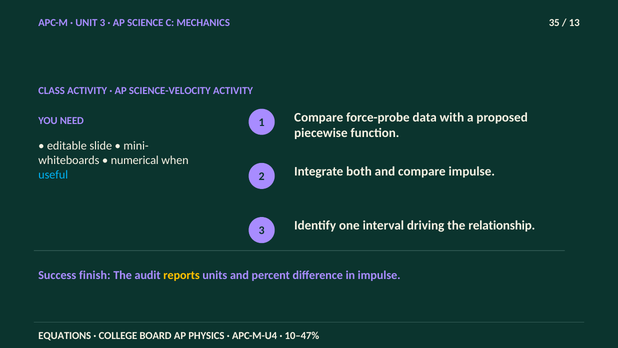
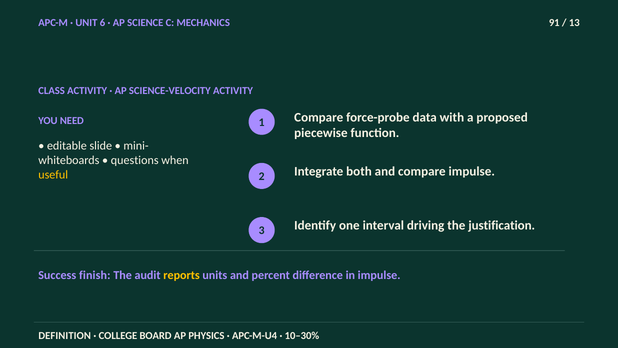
UNIT 3: 3 -> 6
35: 35 -> 91
numerical: numerical -> questions
useful colour: light blue -> yellow
relationship: relationship -> justification
EQUATIONS: EQUATIONS -> DEFINITION
10–47%: 10–47% -> 10–30%
